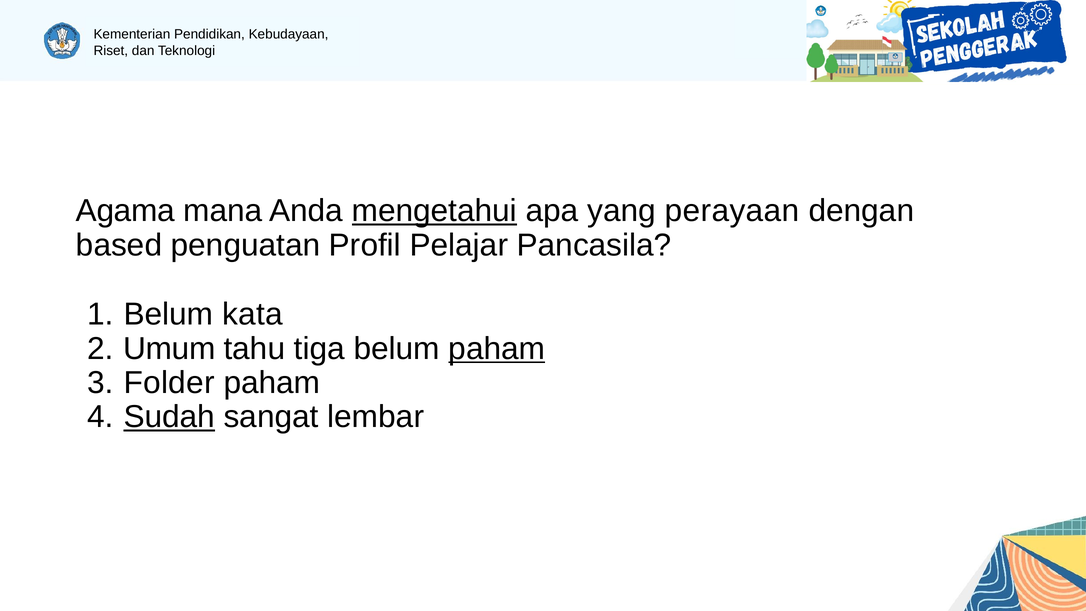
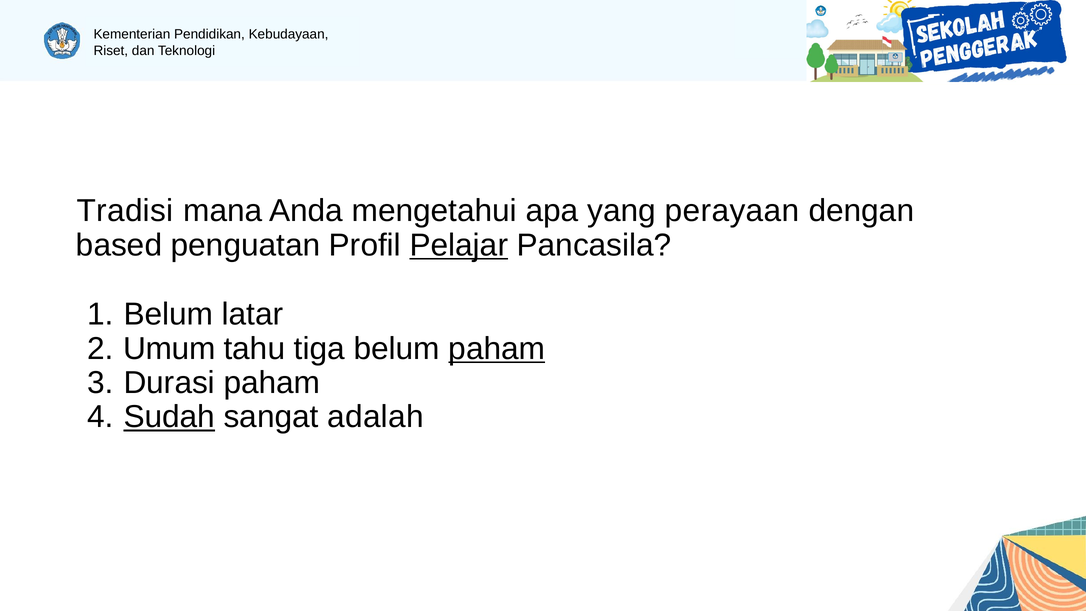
Agama: Agama -> Tradisi
mengetahui underline: present -> none
Pelajar underline: none -> present
kata: kata -> latar
Folder: Folder -> Durasi
lembar: lembar -> adalah
